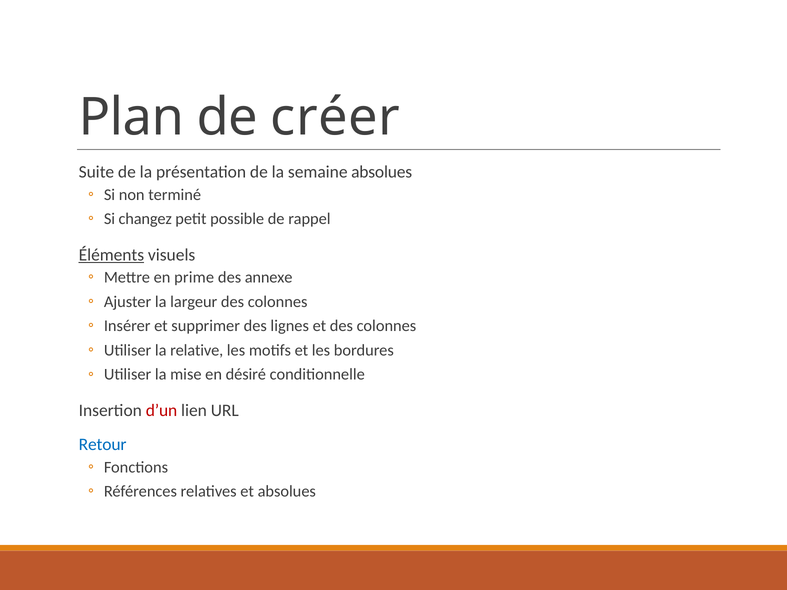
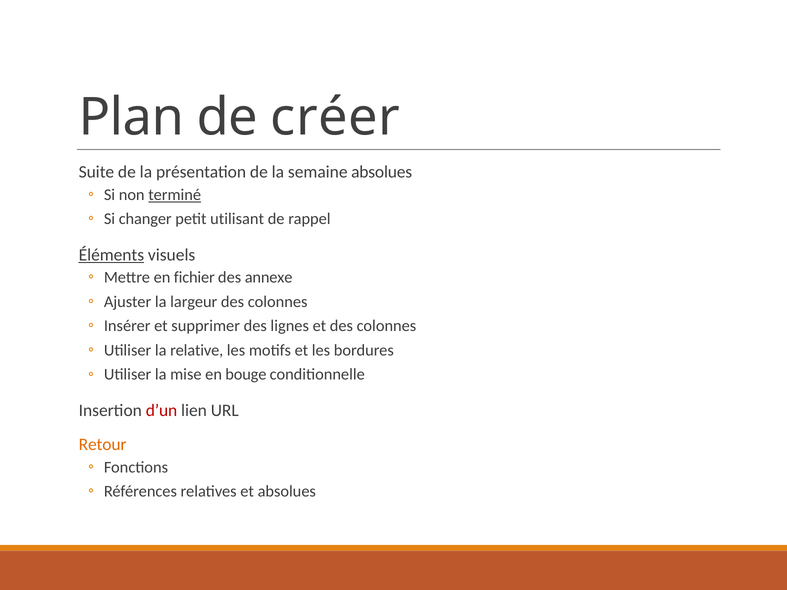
terminé underline: none -> present
changez: changez -> changer
possible: possible -> utilisant
prime: prime -> fichier
désiré: désiré -> bouge
Retour colour: blue -> orange
